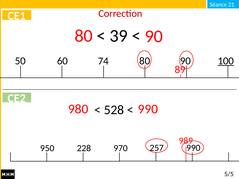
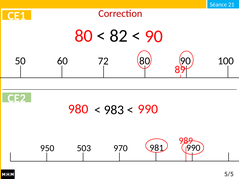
39: 39 -> 82
74: 74 -> 72
100 underline: present -> none
528: 528 -> 983
228: 228 -> 503
257: 257 -> 981
